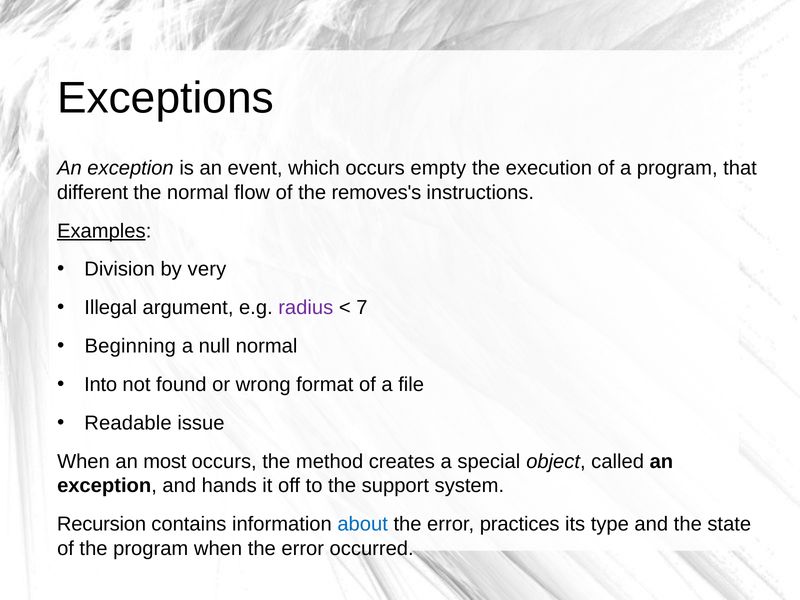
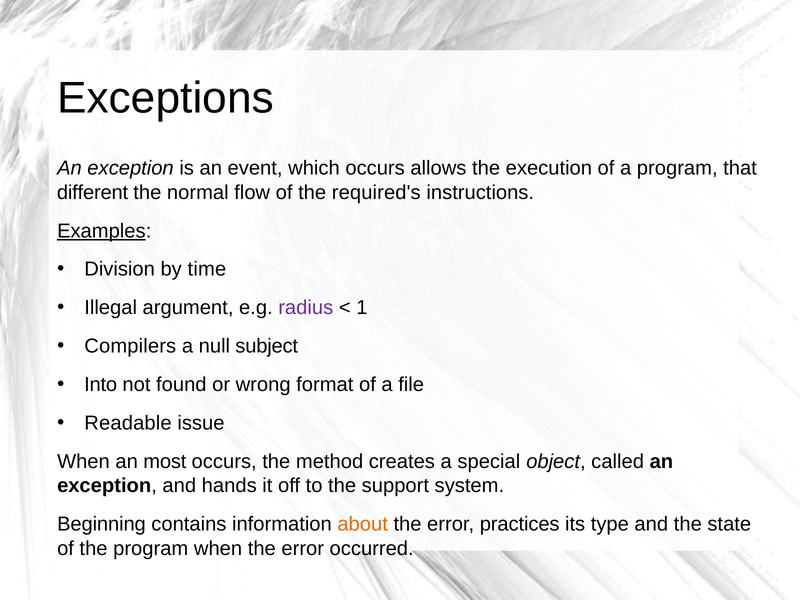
empty: empty -> allows
removes's: removes's -> required's
very: very -> time
7: 7 -> 1
Beginning: Beginning -> Compilers
null normal: normal -> subject
Recursion: Recursion -> Beginning
about colour: blue -> orange
